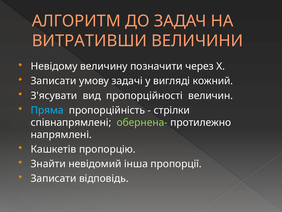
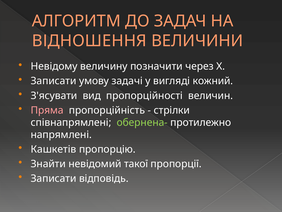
ВИТРАТИВШИ: ВИТРАТИВШИ -> ВІДНОШЕННЯ
Пряма colour: light blue -> pink
інша: інша -> такої
